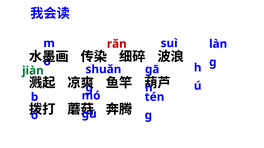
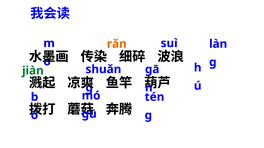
rǎn colour: red -> orange
